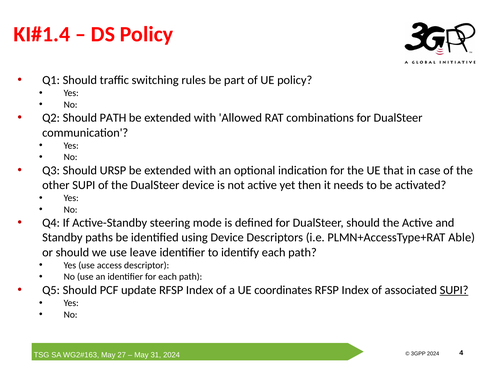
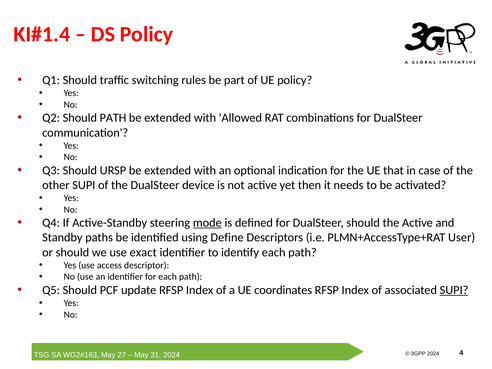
mode underline: none -> present
using Device: Device -> Define
Able: Able -> User
leave: leave -> exact
